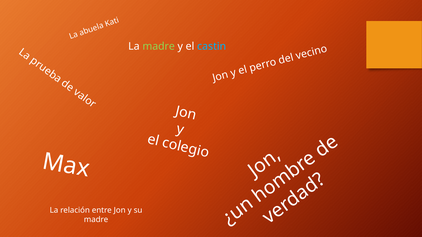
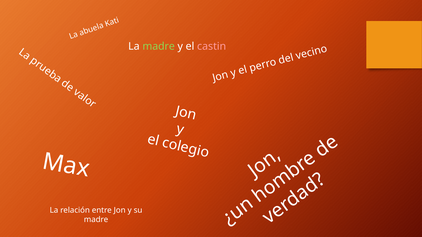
castin colour: light blue -> pink
